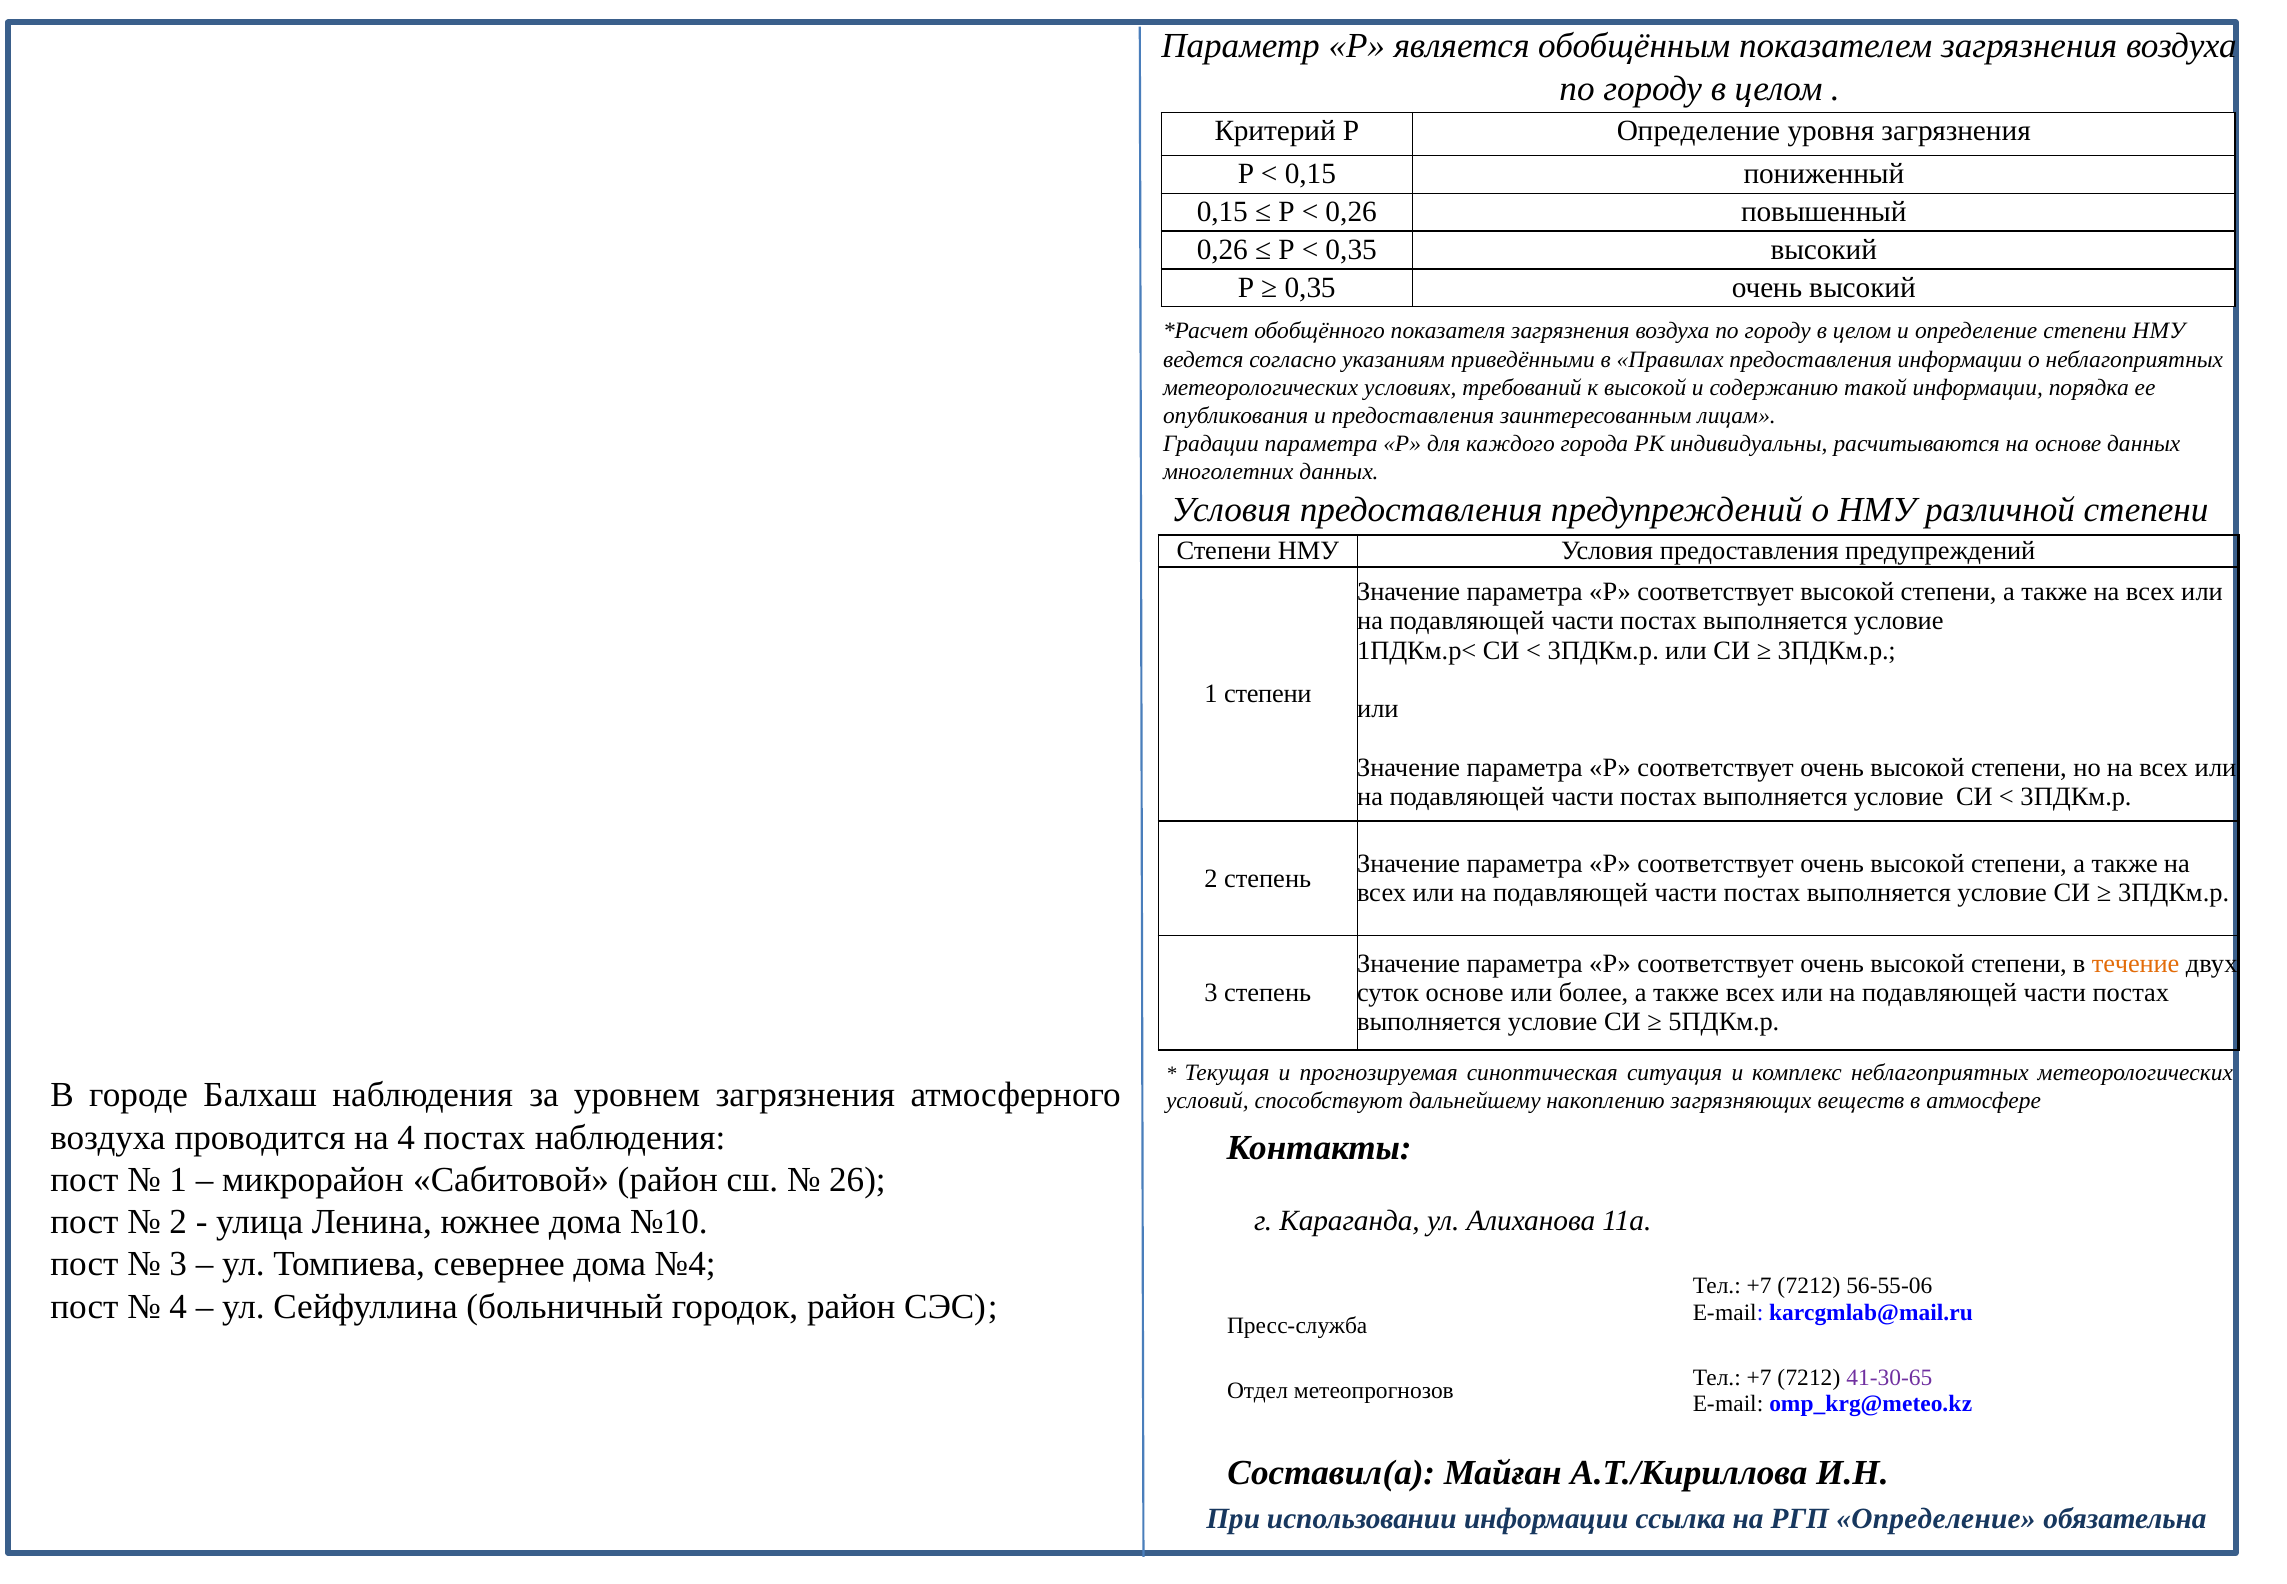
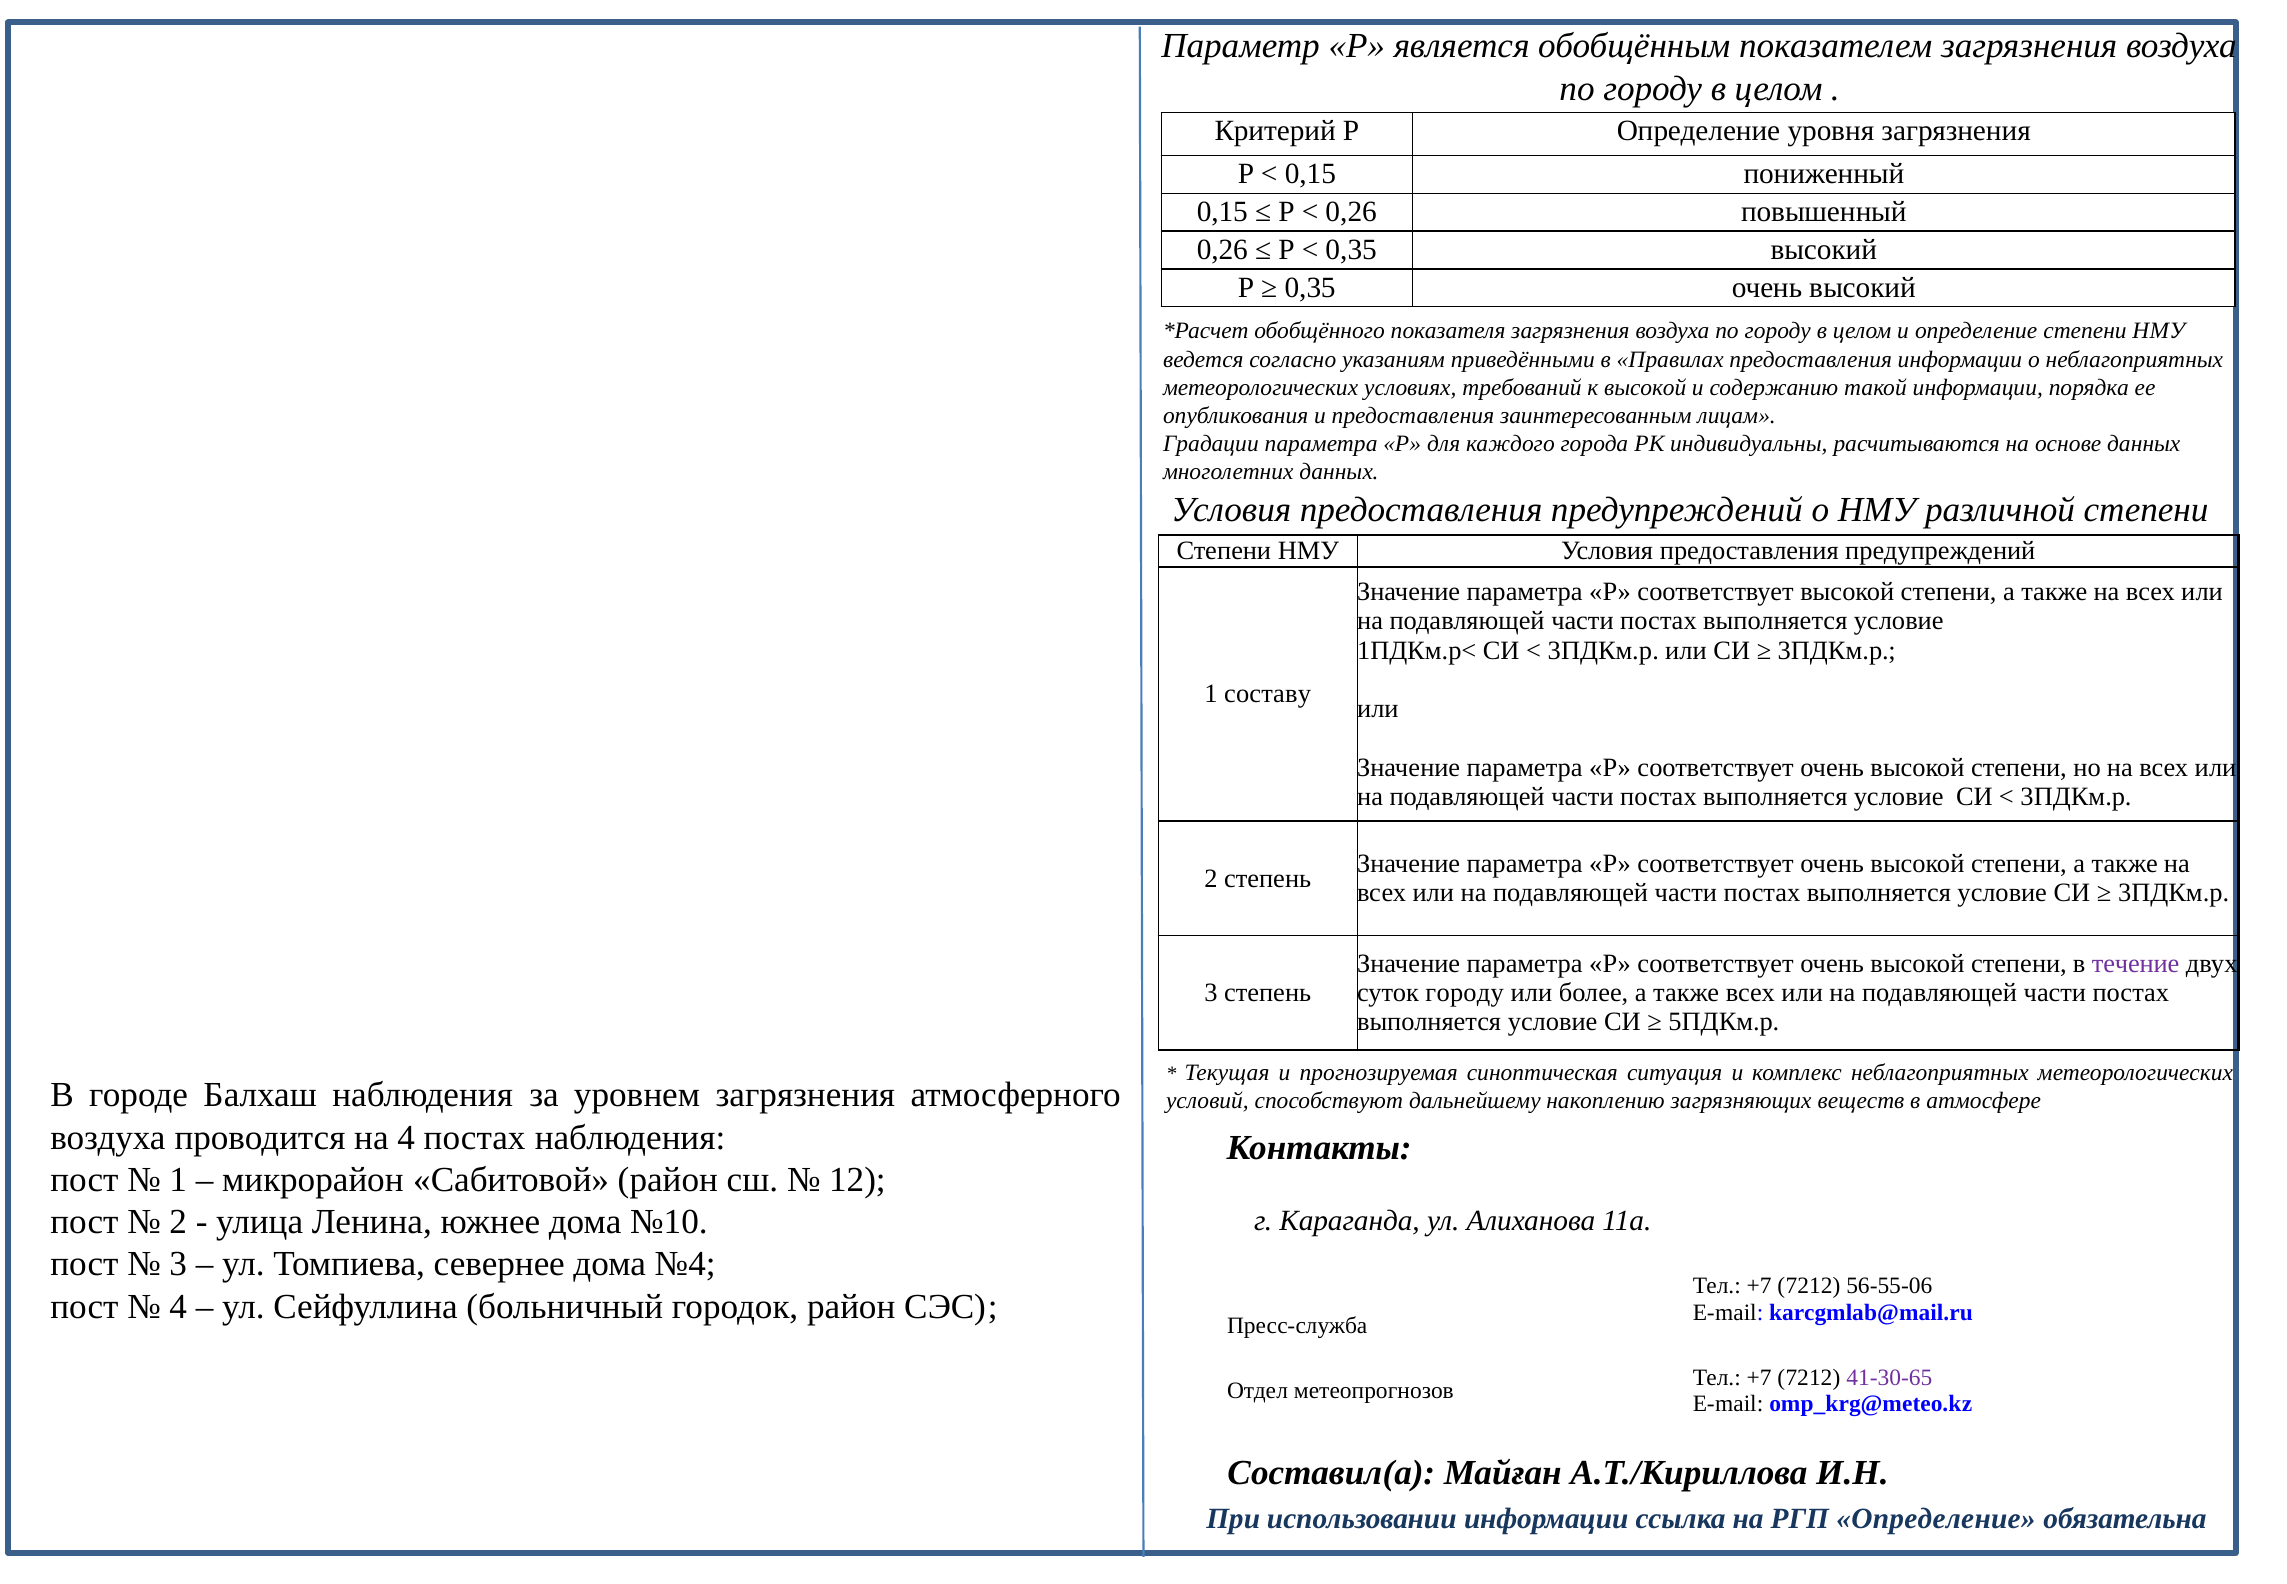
1 степени: степени -> составу
течение colour: orange -> purple
суток основе: основе -> городу
26: 26 -> 12
